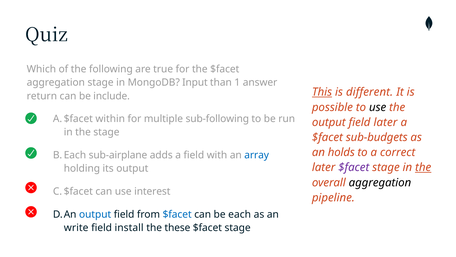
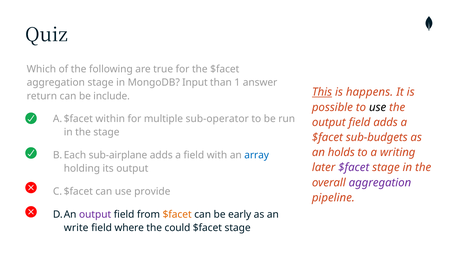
different: different -> happens
sub-following: sub-following -> sub-operator
field later: later -> adds
correct: correct -> writing
the at (423, 167) underline: present -> none
aggregation at (380, 182) colour: black -> purple
interest: interest -> provide
output at (95, 214) colour: blue -> purple
$facet at (177, 214) colour: blue -> orange
each: each -> early
install: install -> where
these: these -> could
